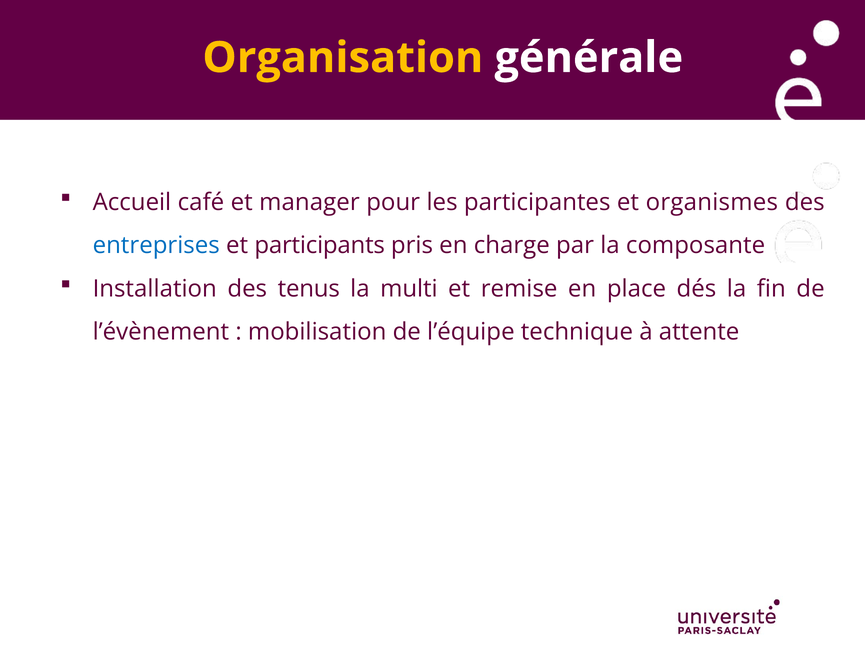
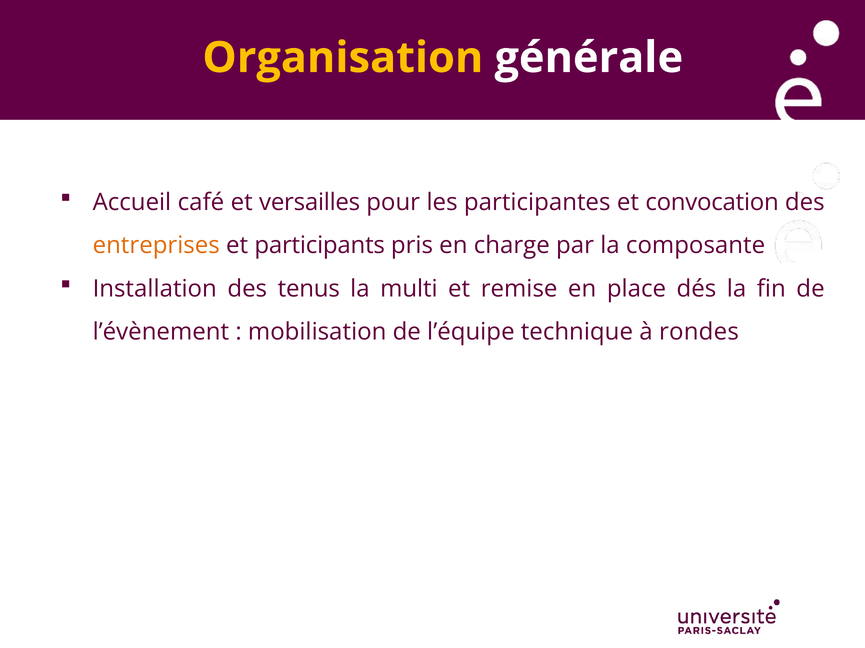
manager: manager -> versailles
organismes: organismes -> convocation
entreprises colour: blue -> orange
attente: attente -> rondes
